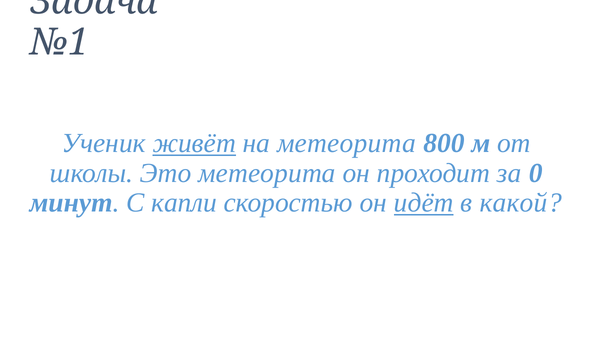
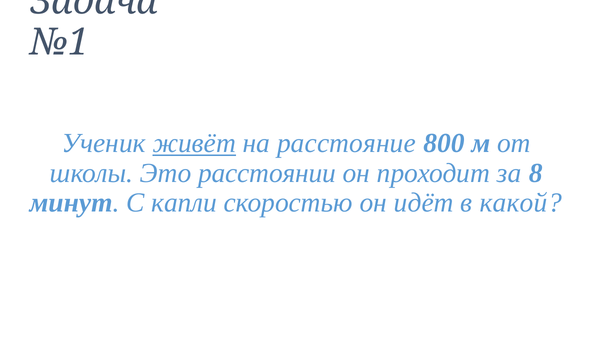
на метеорита: метеорита -> расстояние
Это метеорита: метеорита -> расстоянии
0: 0 -> 8
идёт underline: present -> none
